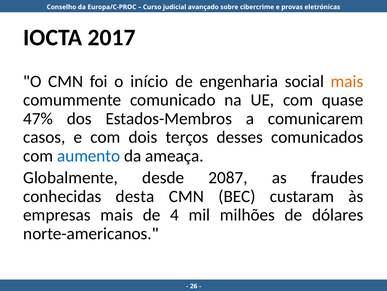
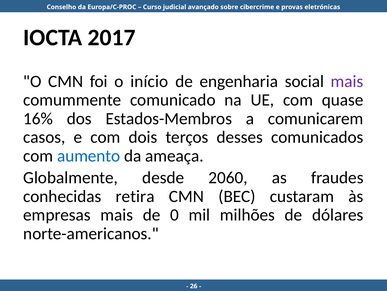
mais at (347, 81) colour: orange -> purple
47%: 47% -> 16%
2087: 2087 -> 2060
desta: desta -> retira
4: 4 -> 0
